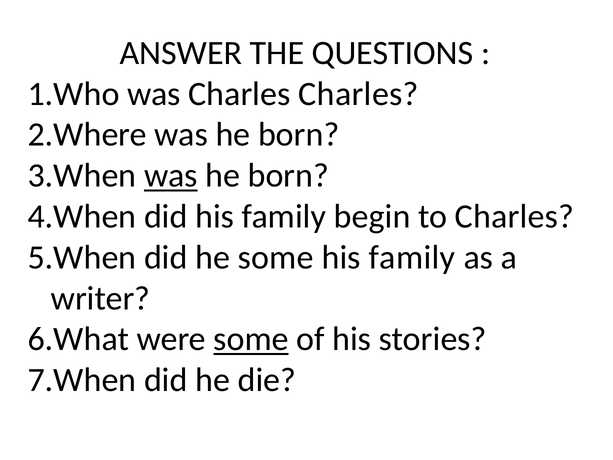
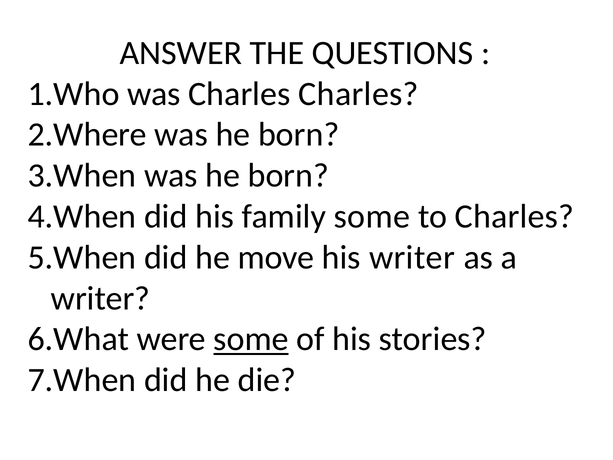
was at (171, 176) underline: present -> none
family begin: begin -> some
he some: some -> move
family at (412, 257): family -> writer
